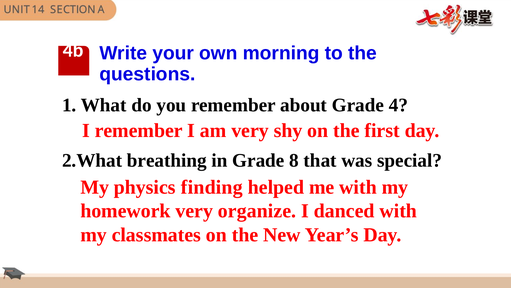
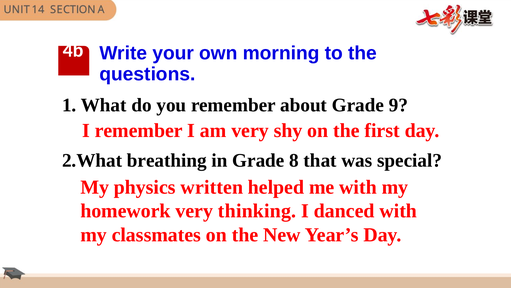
4: 4 -> 9
finding: finding -> written
organize: organize -> thinking
